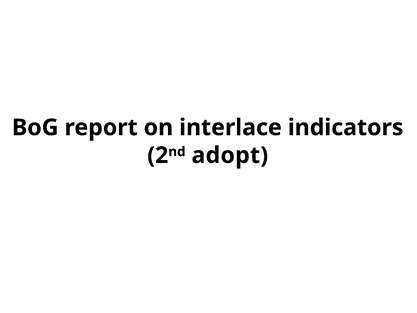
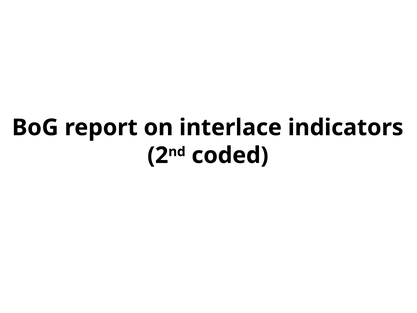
adopt: adopt -> coded
